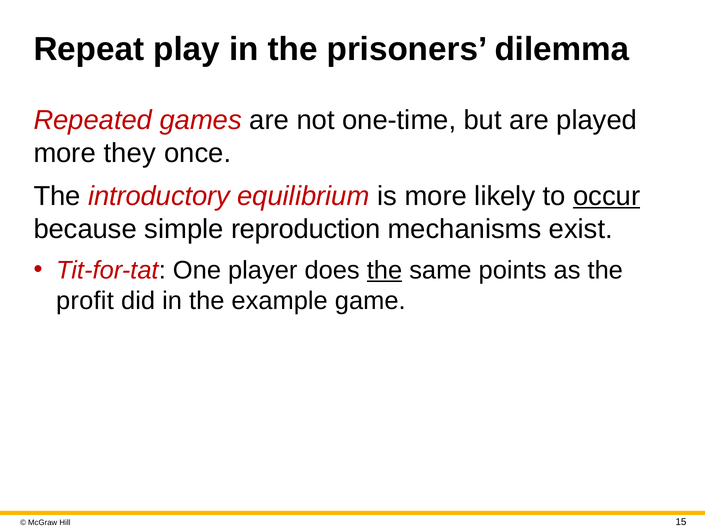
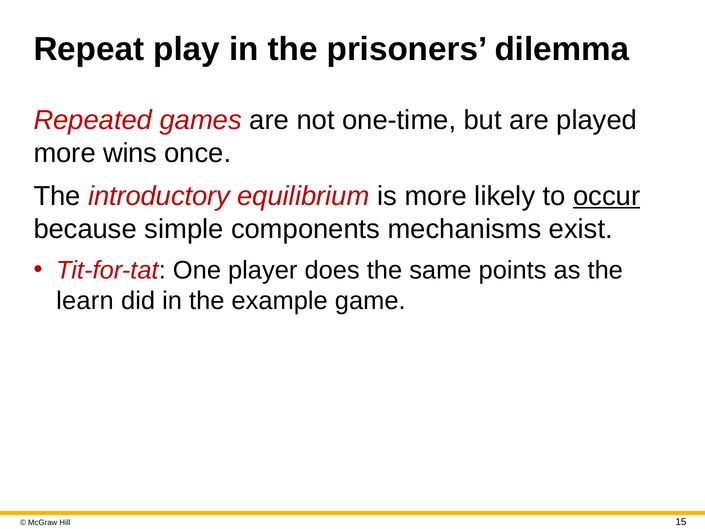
they: they -> wins
reproduction: reproduction -> components
the at (384, 270) underline: present -> none
profit: profit -> learn
